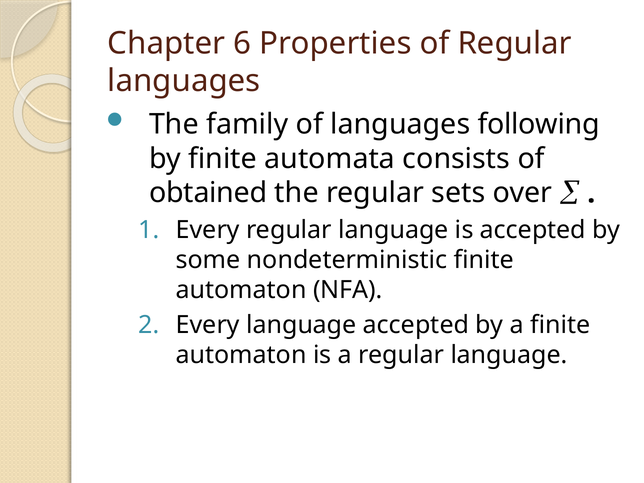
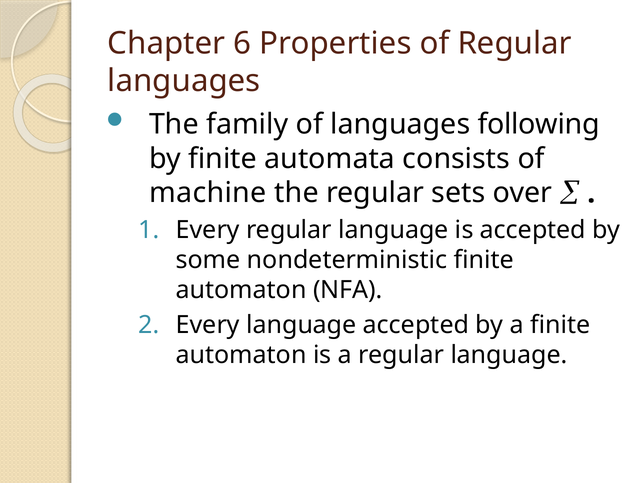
obtained: obtained -> machine
